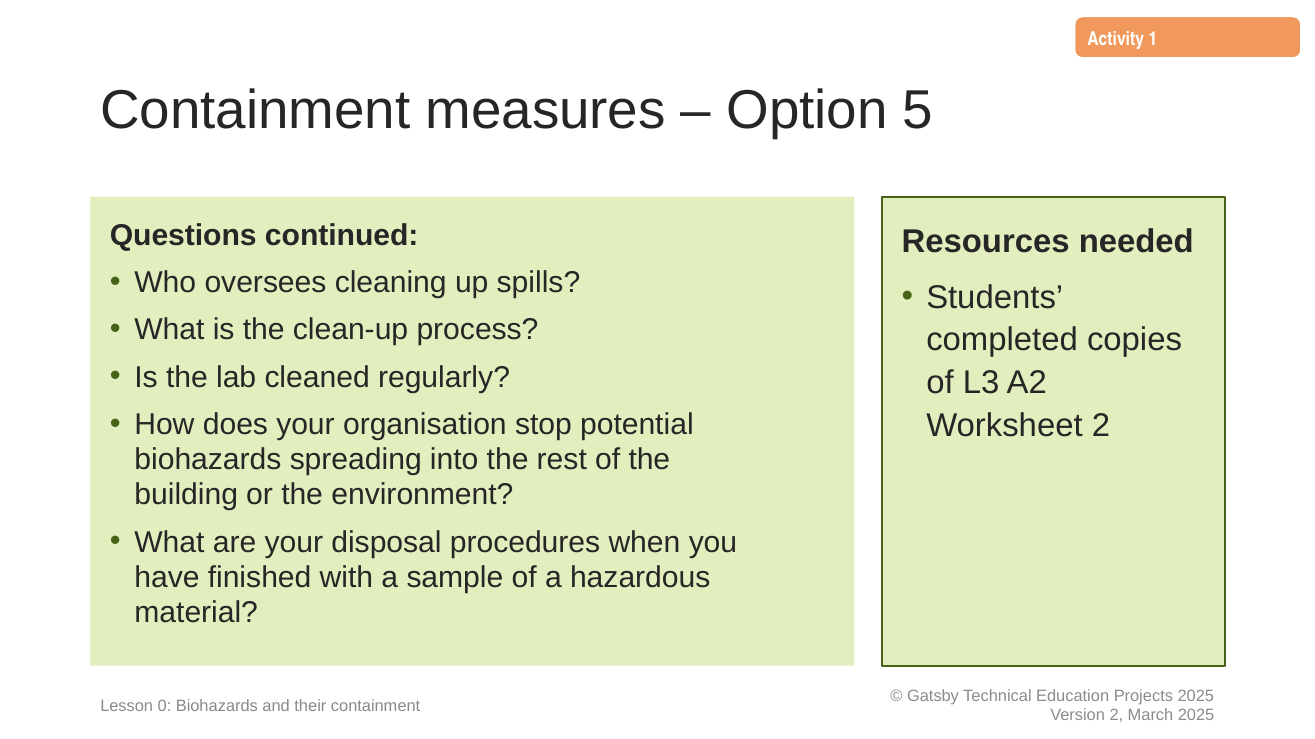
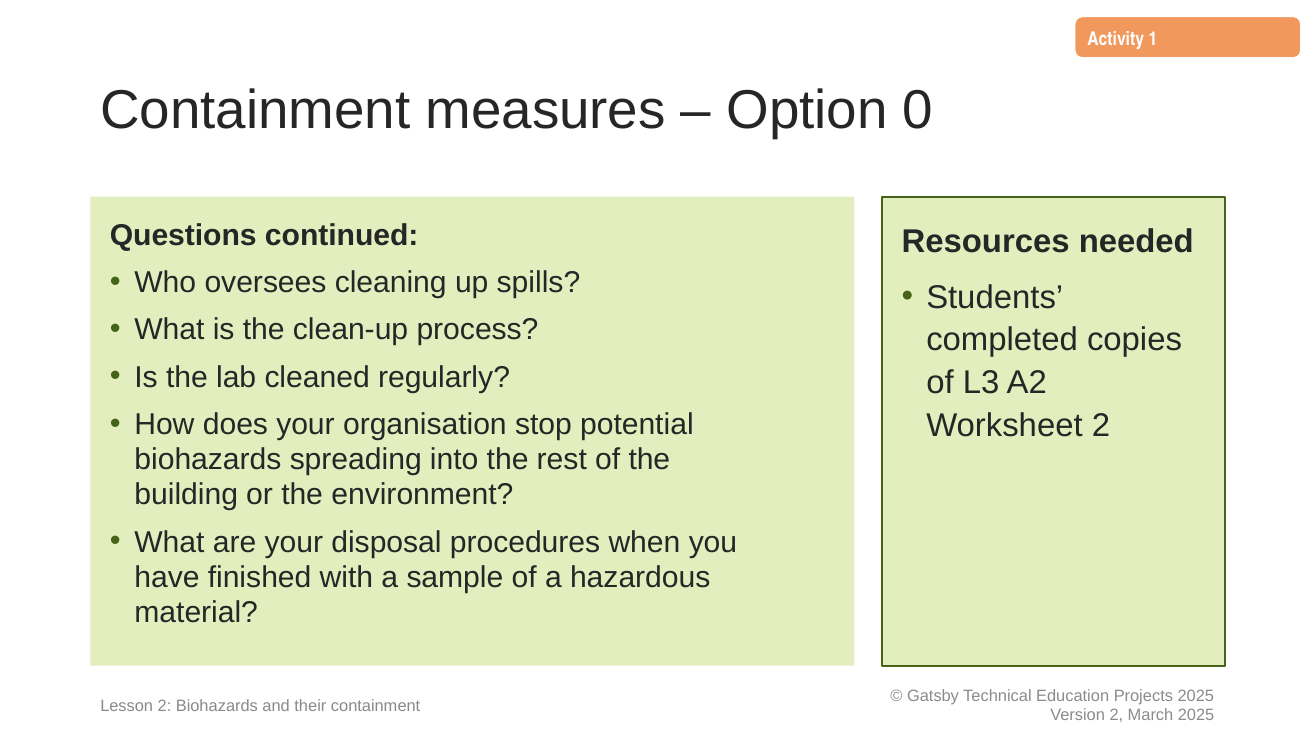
5: 5 -> 0
Lesson 0: 0 -> 2
